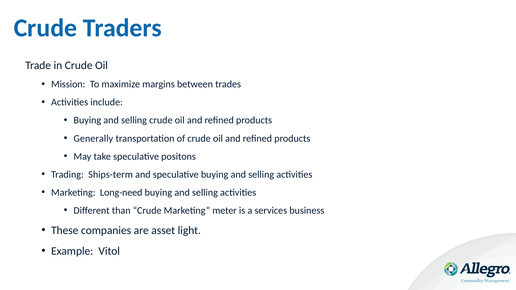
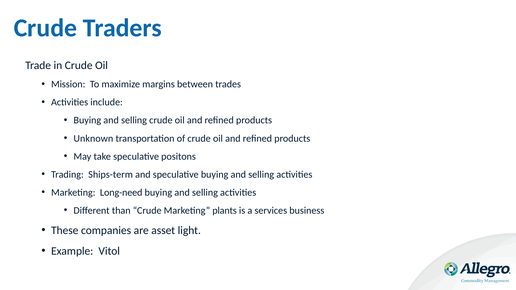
Generally: Generally -> Unknown
meter: meter -> plants
